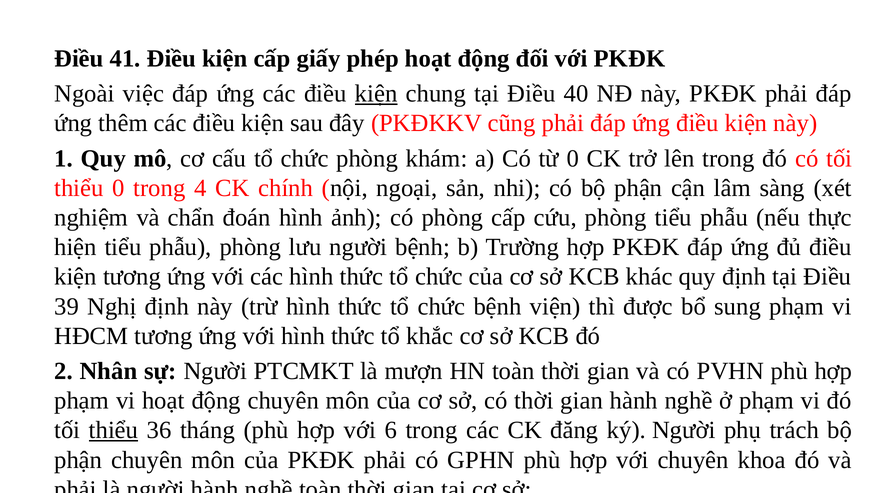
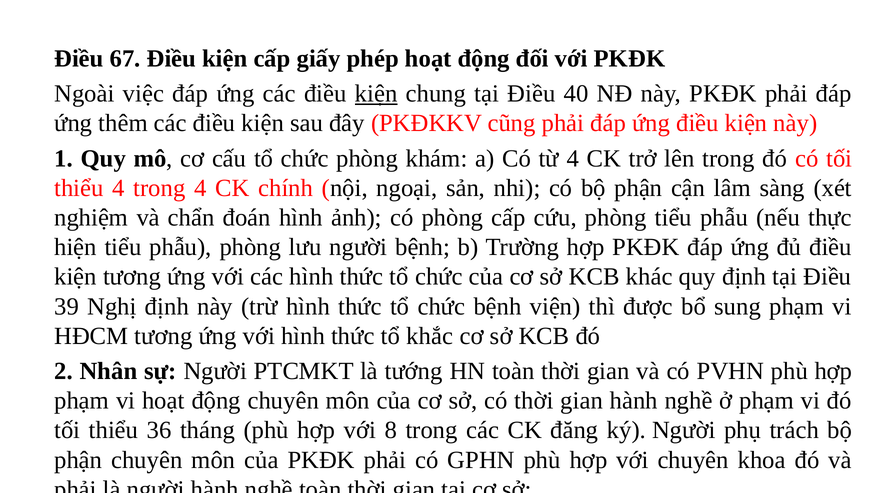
41: 41 -> 67
từ 0: 0 -> 4
thiểu 0: 0 -> 4
mượn: mượn -> tướng
thiểu at (114, 431) underline: present -> none
6: 6 -> 8
